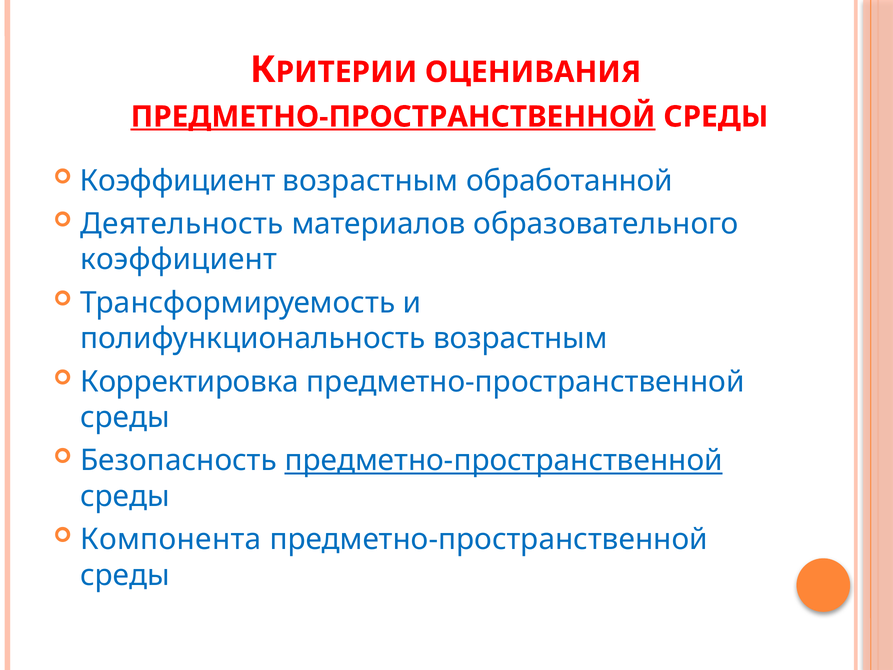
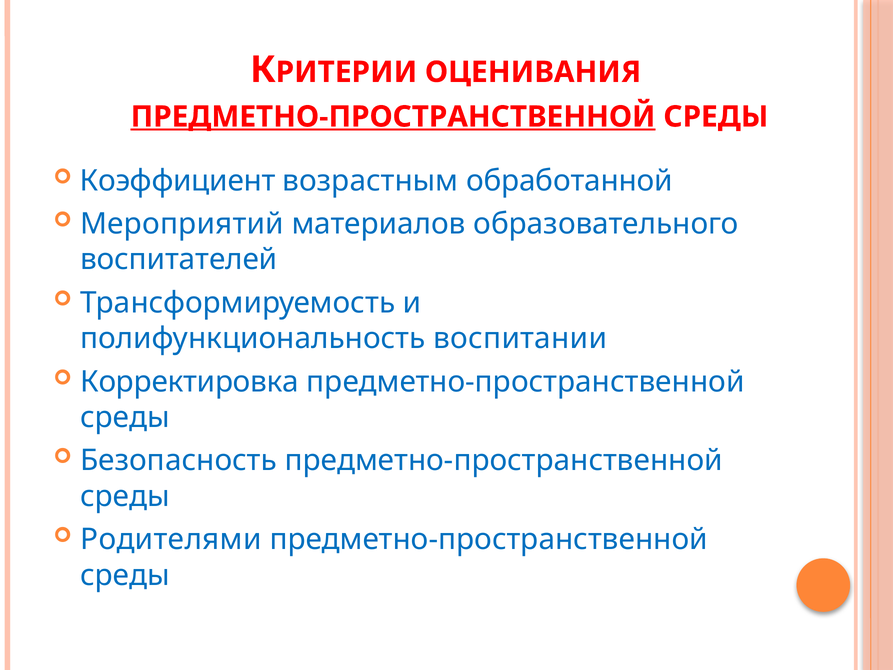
Деятельность: Деятельность -> Мероприятий
коэффициент at (179, 260): коэффициент -> воспитателей
полифункциональность возрастным: возрастным -> воспитании
предметно-пространственной at (504, 460) underline: present -> none
Компонента: Компонента -> Родителями
